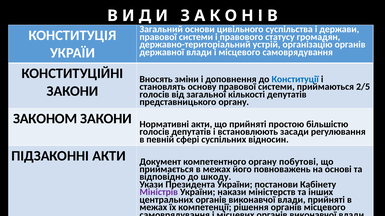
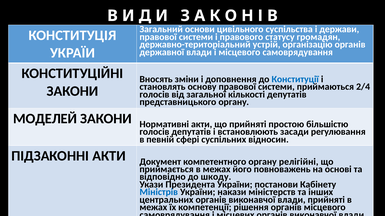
2/5: 2/5 -> 2/4
ЗАКОНОМ: ЗАКОНОМ -> МОДЕЛЕЙ
побутові: побутові -> релігійні
Міністрів colour: purple -> blue
